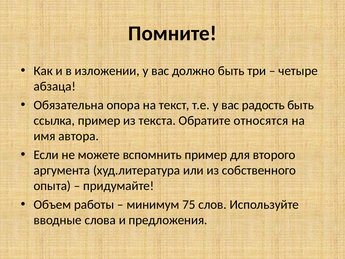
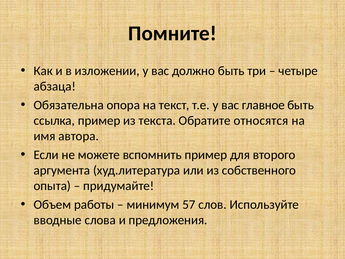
радость: радость -> главное
75: 75 -> 57
